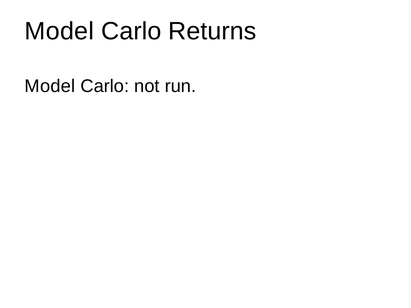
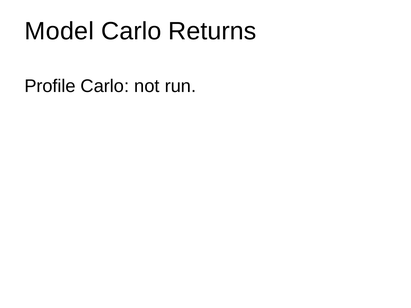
Model at (50, 86): Model -> Profile
